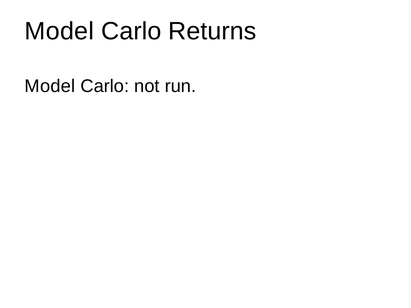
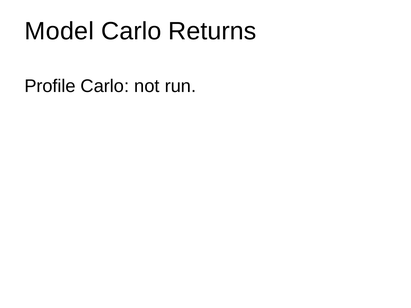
Model at (50, 86): Model -> Profile
